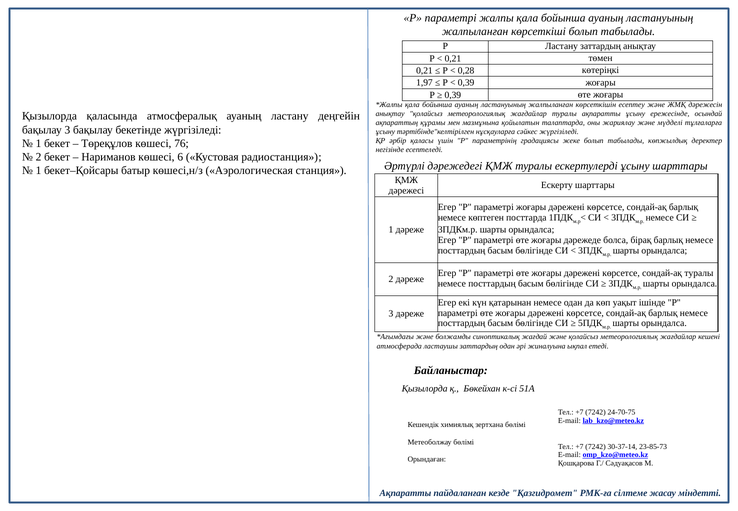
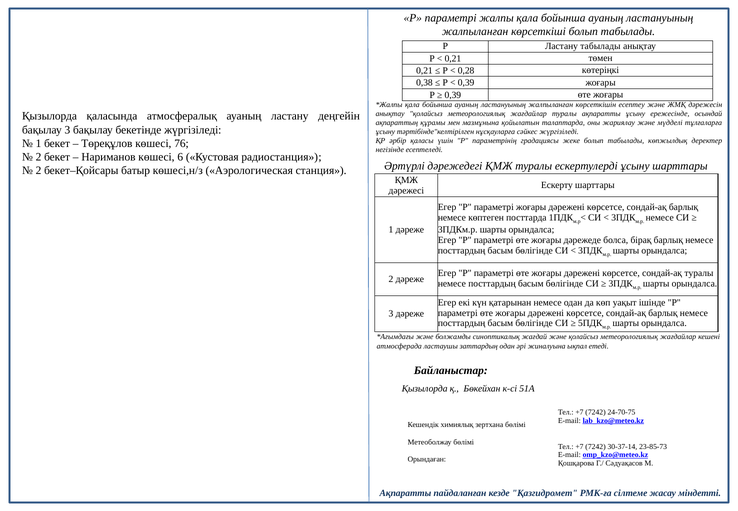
Ластану заттардың: заттардың -> табылады
1,97: 1,97 -> 0,38
1 at (39, 171): 1 -> 2
